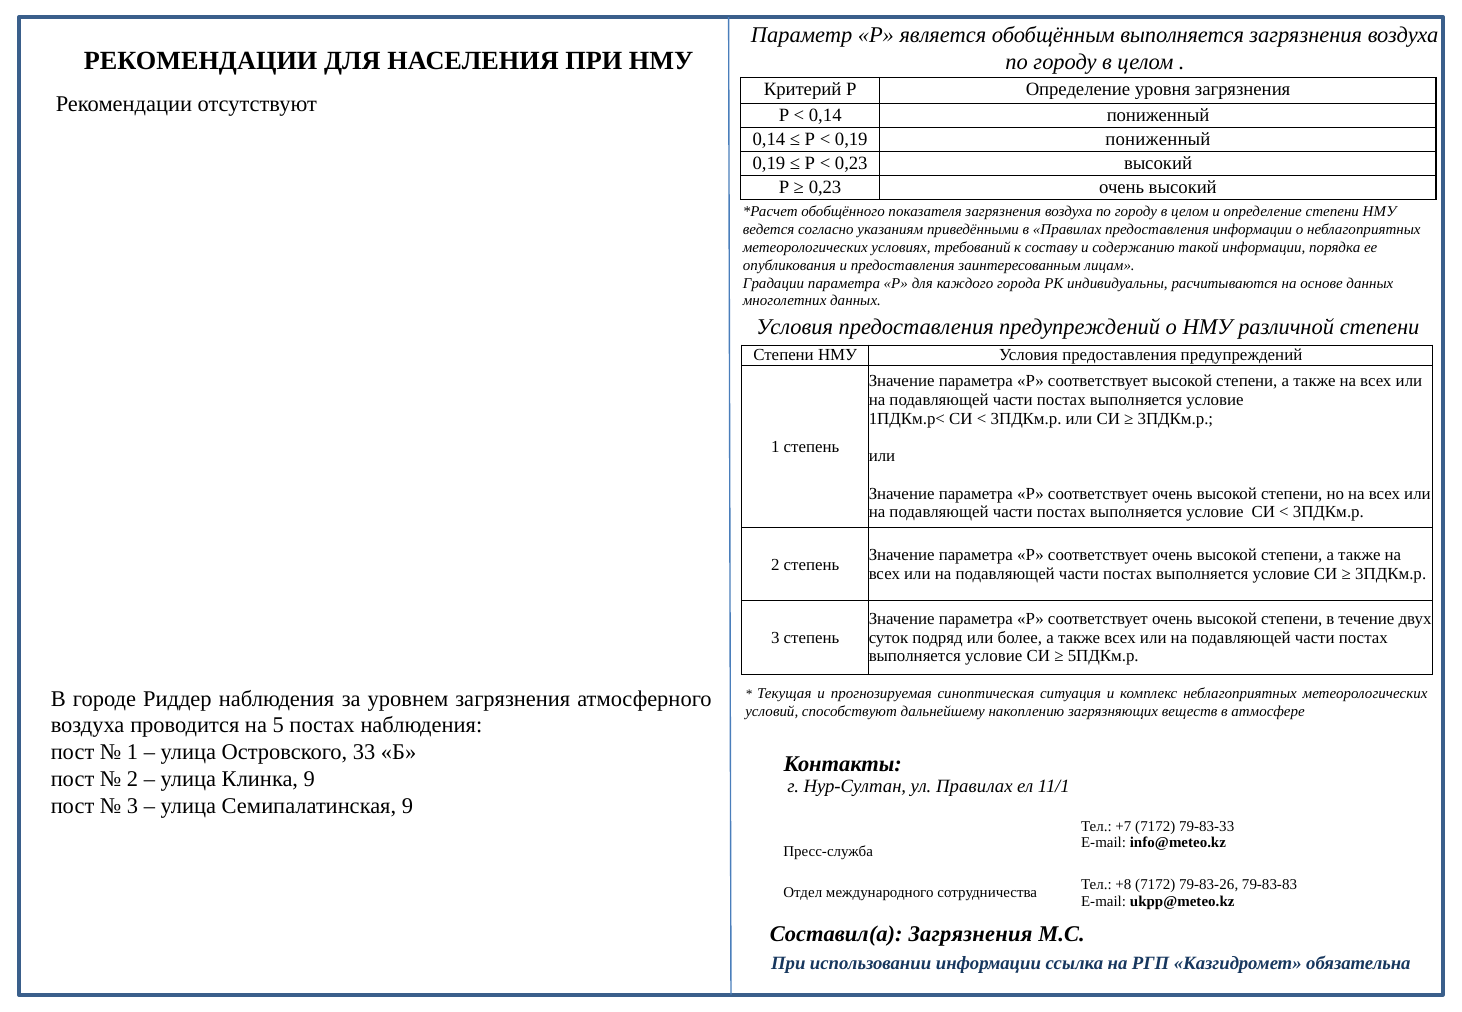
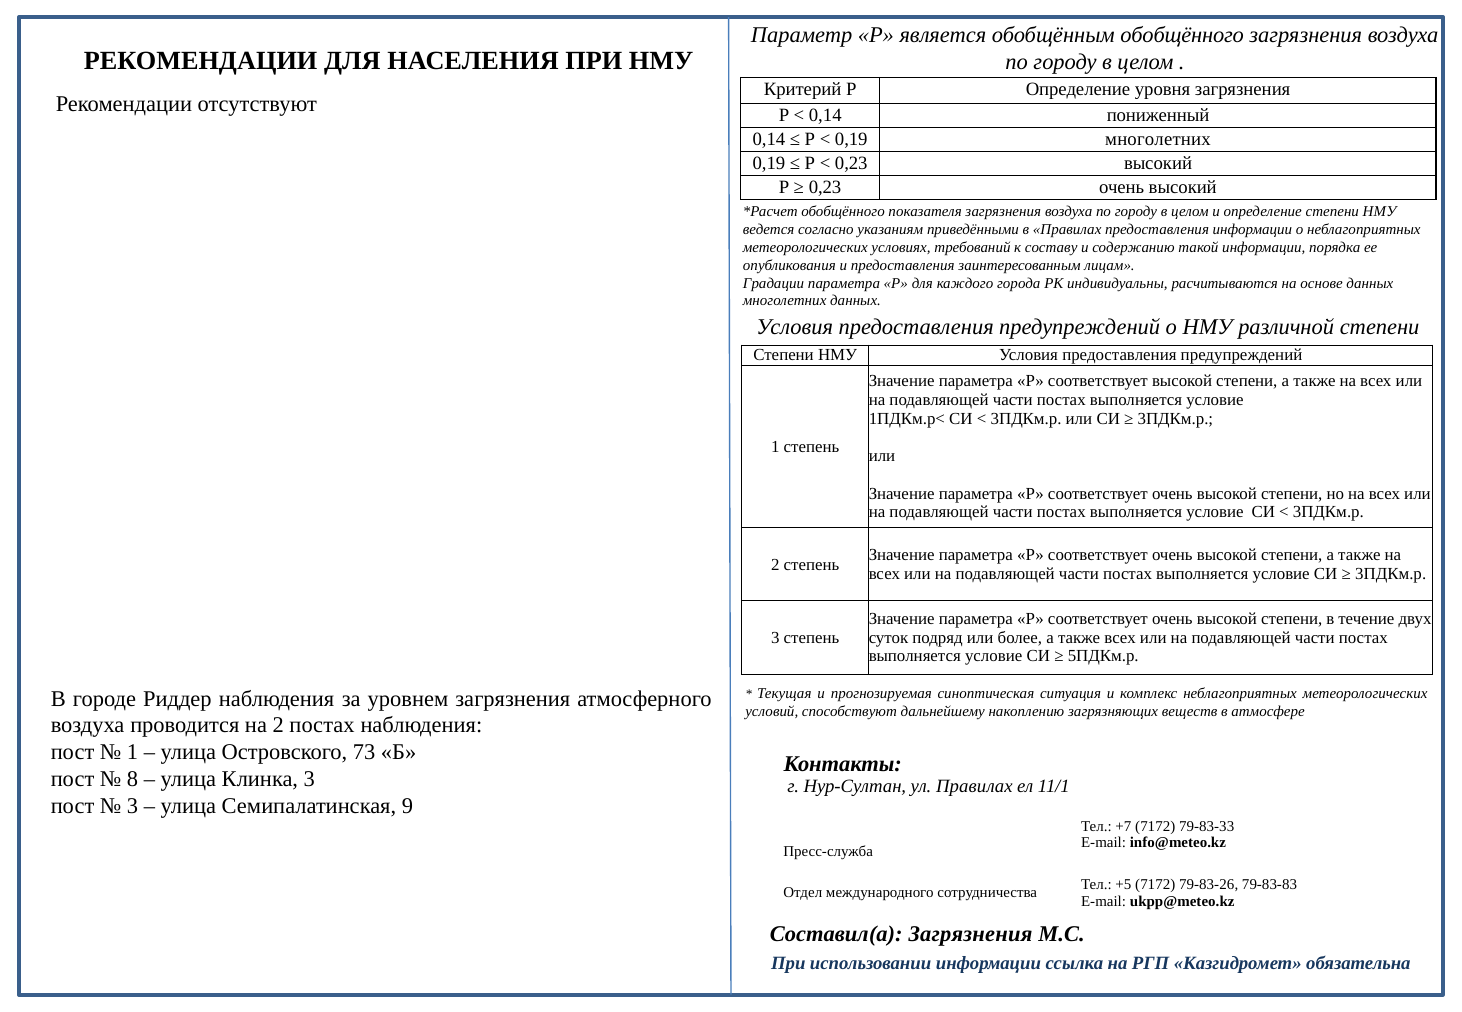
обобщённым выполняется: выполняется -> обобщённого
0,19 пониженный: пониженный -> многолетних
на 5: 5 -> 2
33: 33 -> 73
2 at (133, 780): 2 -> 8
Клинка 9: 9 -> 3
+8: +8 -> +5
